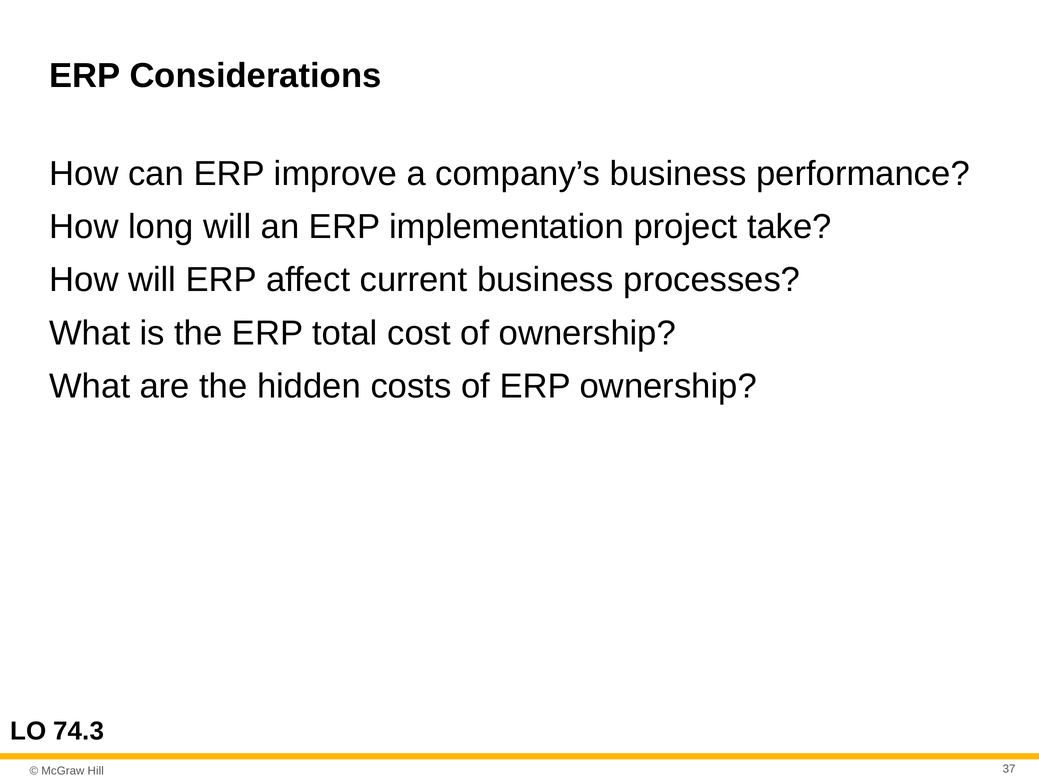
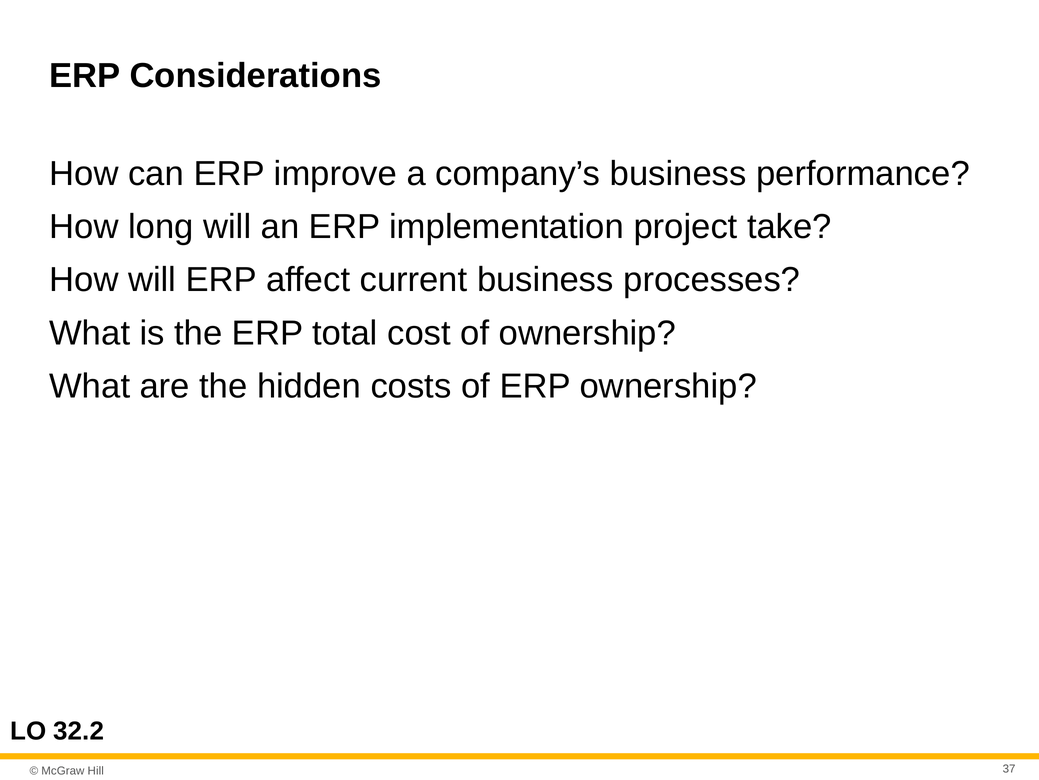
74.3: 74.3 -> 32.2
